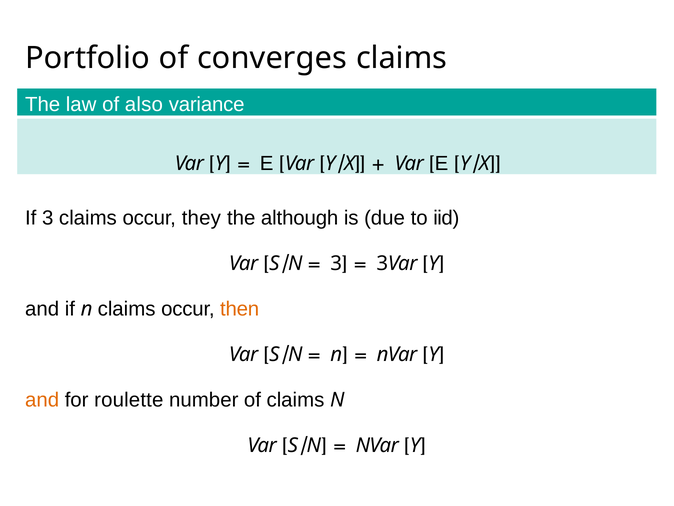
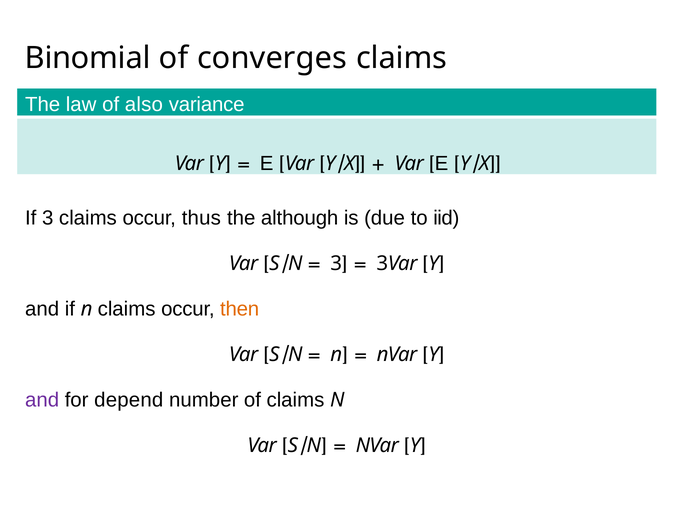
Portfolio: Portfolio -> Binomial
they: they -> thus
and at (42, 400) colour: orange -> purple
roulette: roulette -> depend
